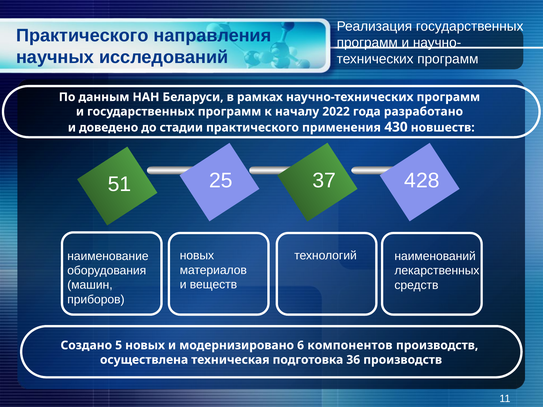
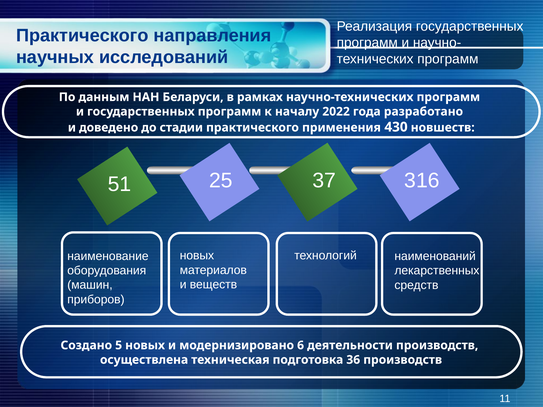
428: 428 -> 316
компонентов: компонентов -> деятельности
